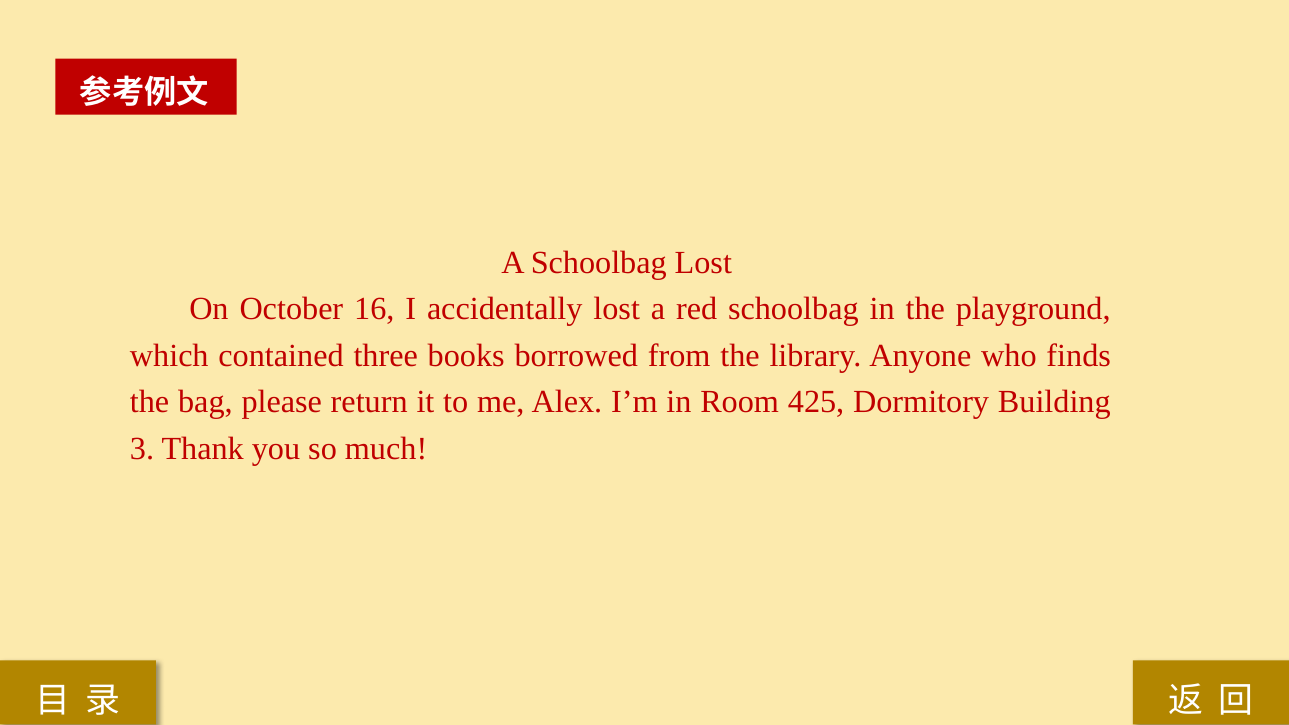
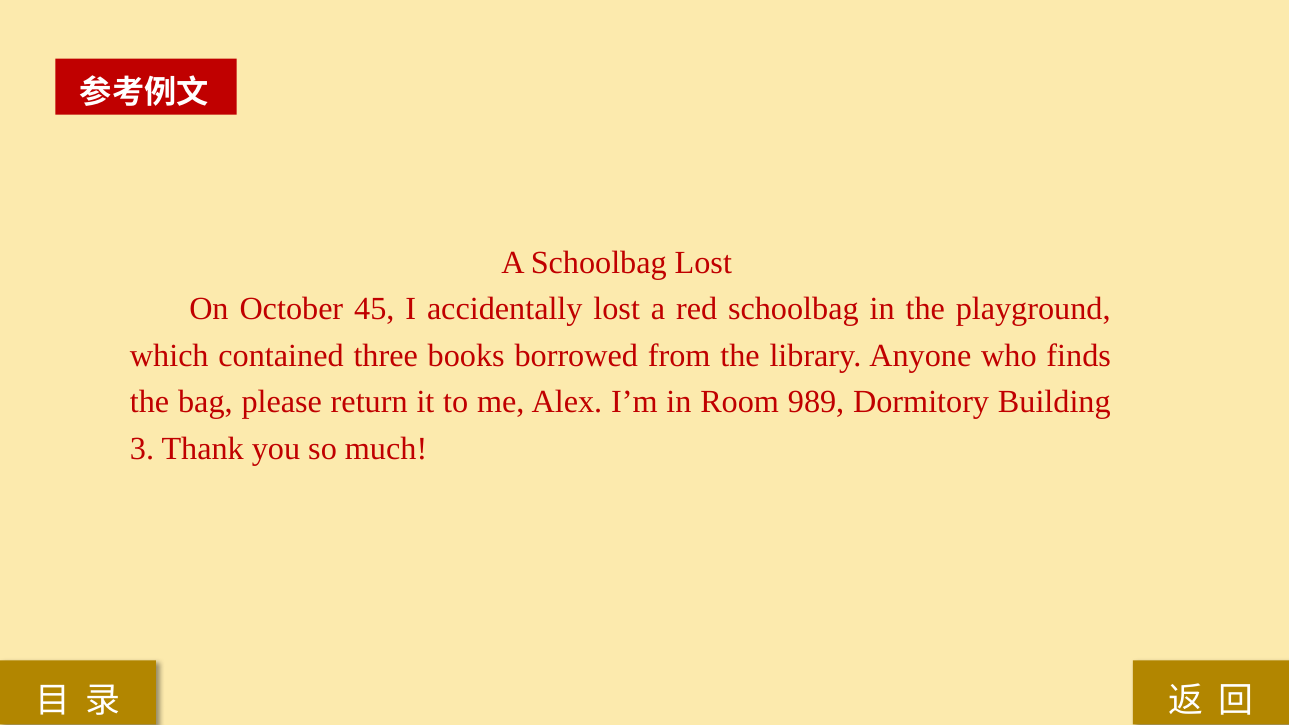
16: 16 -> 45
425: 425 -> 989
